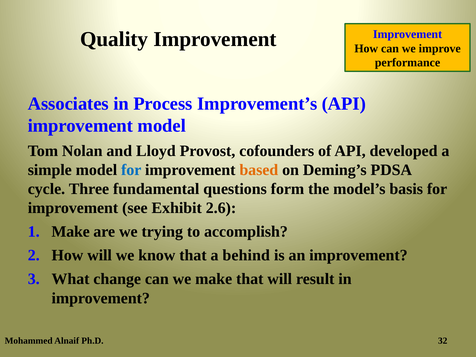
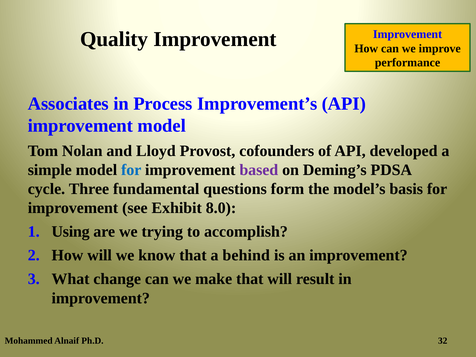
based colour: orange -> purple
2.6: 2.6 -> 8.0
Make at (71, 232): Make -> Using
